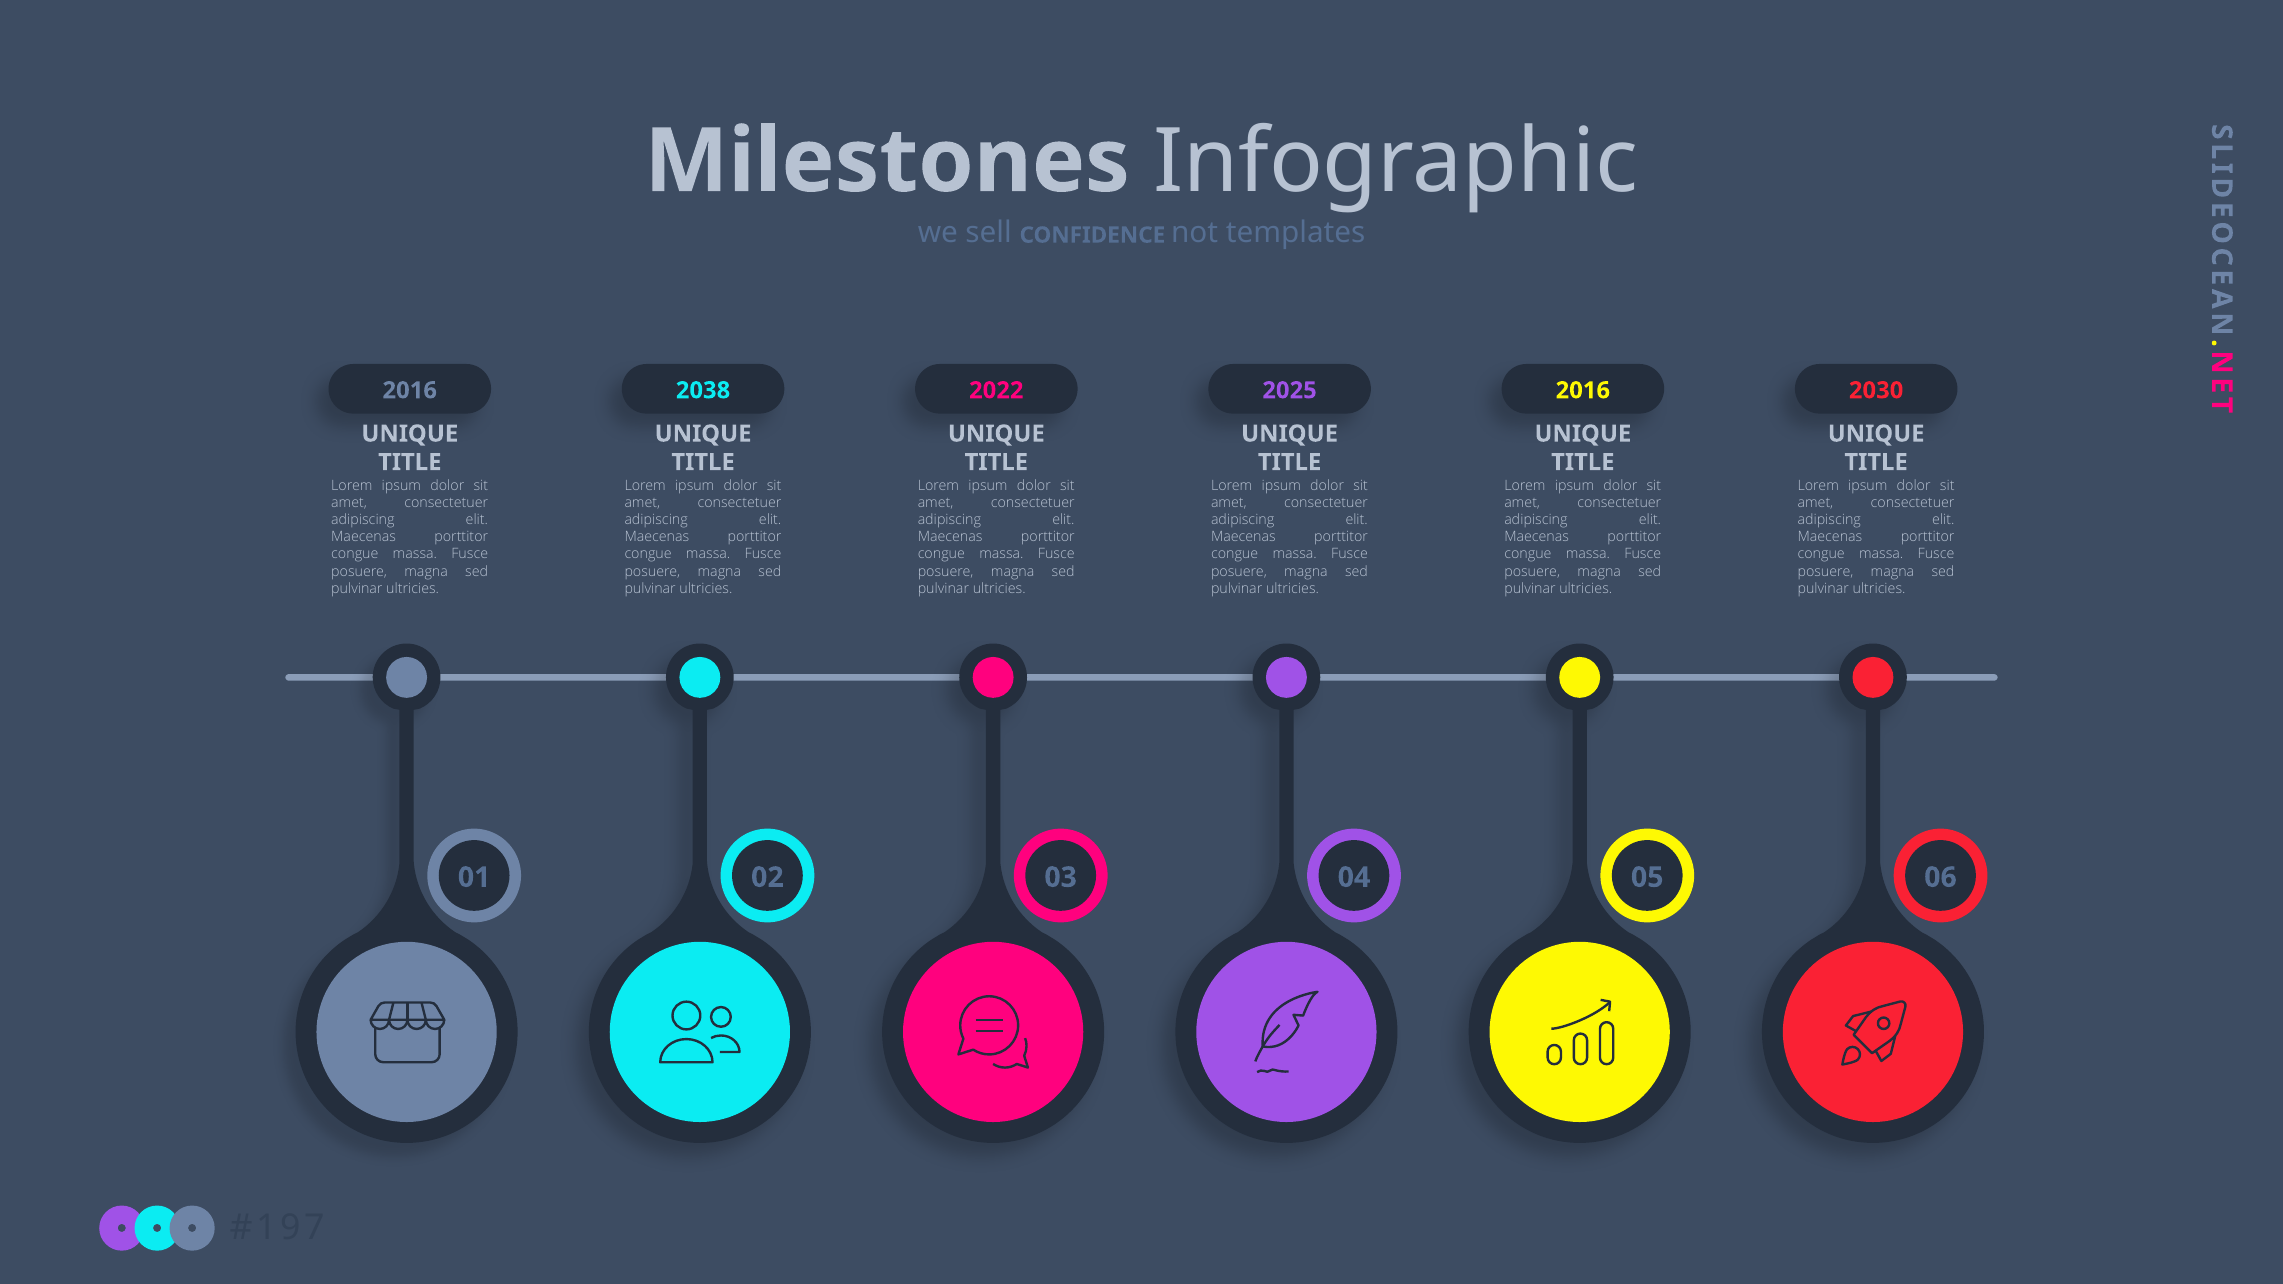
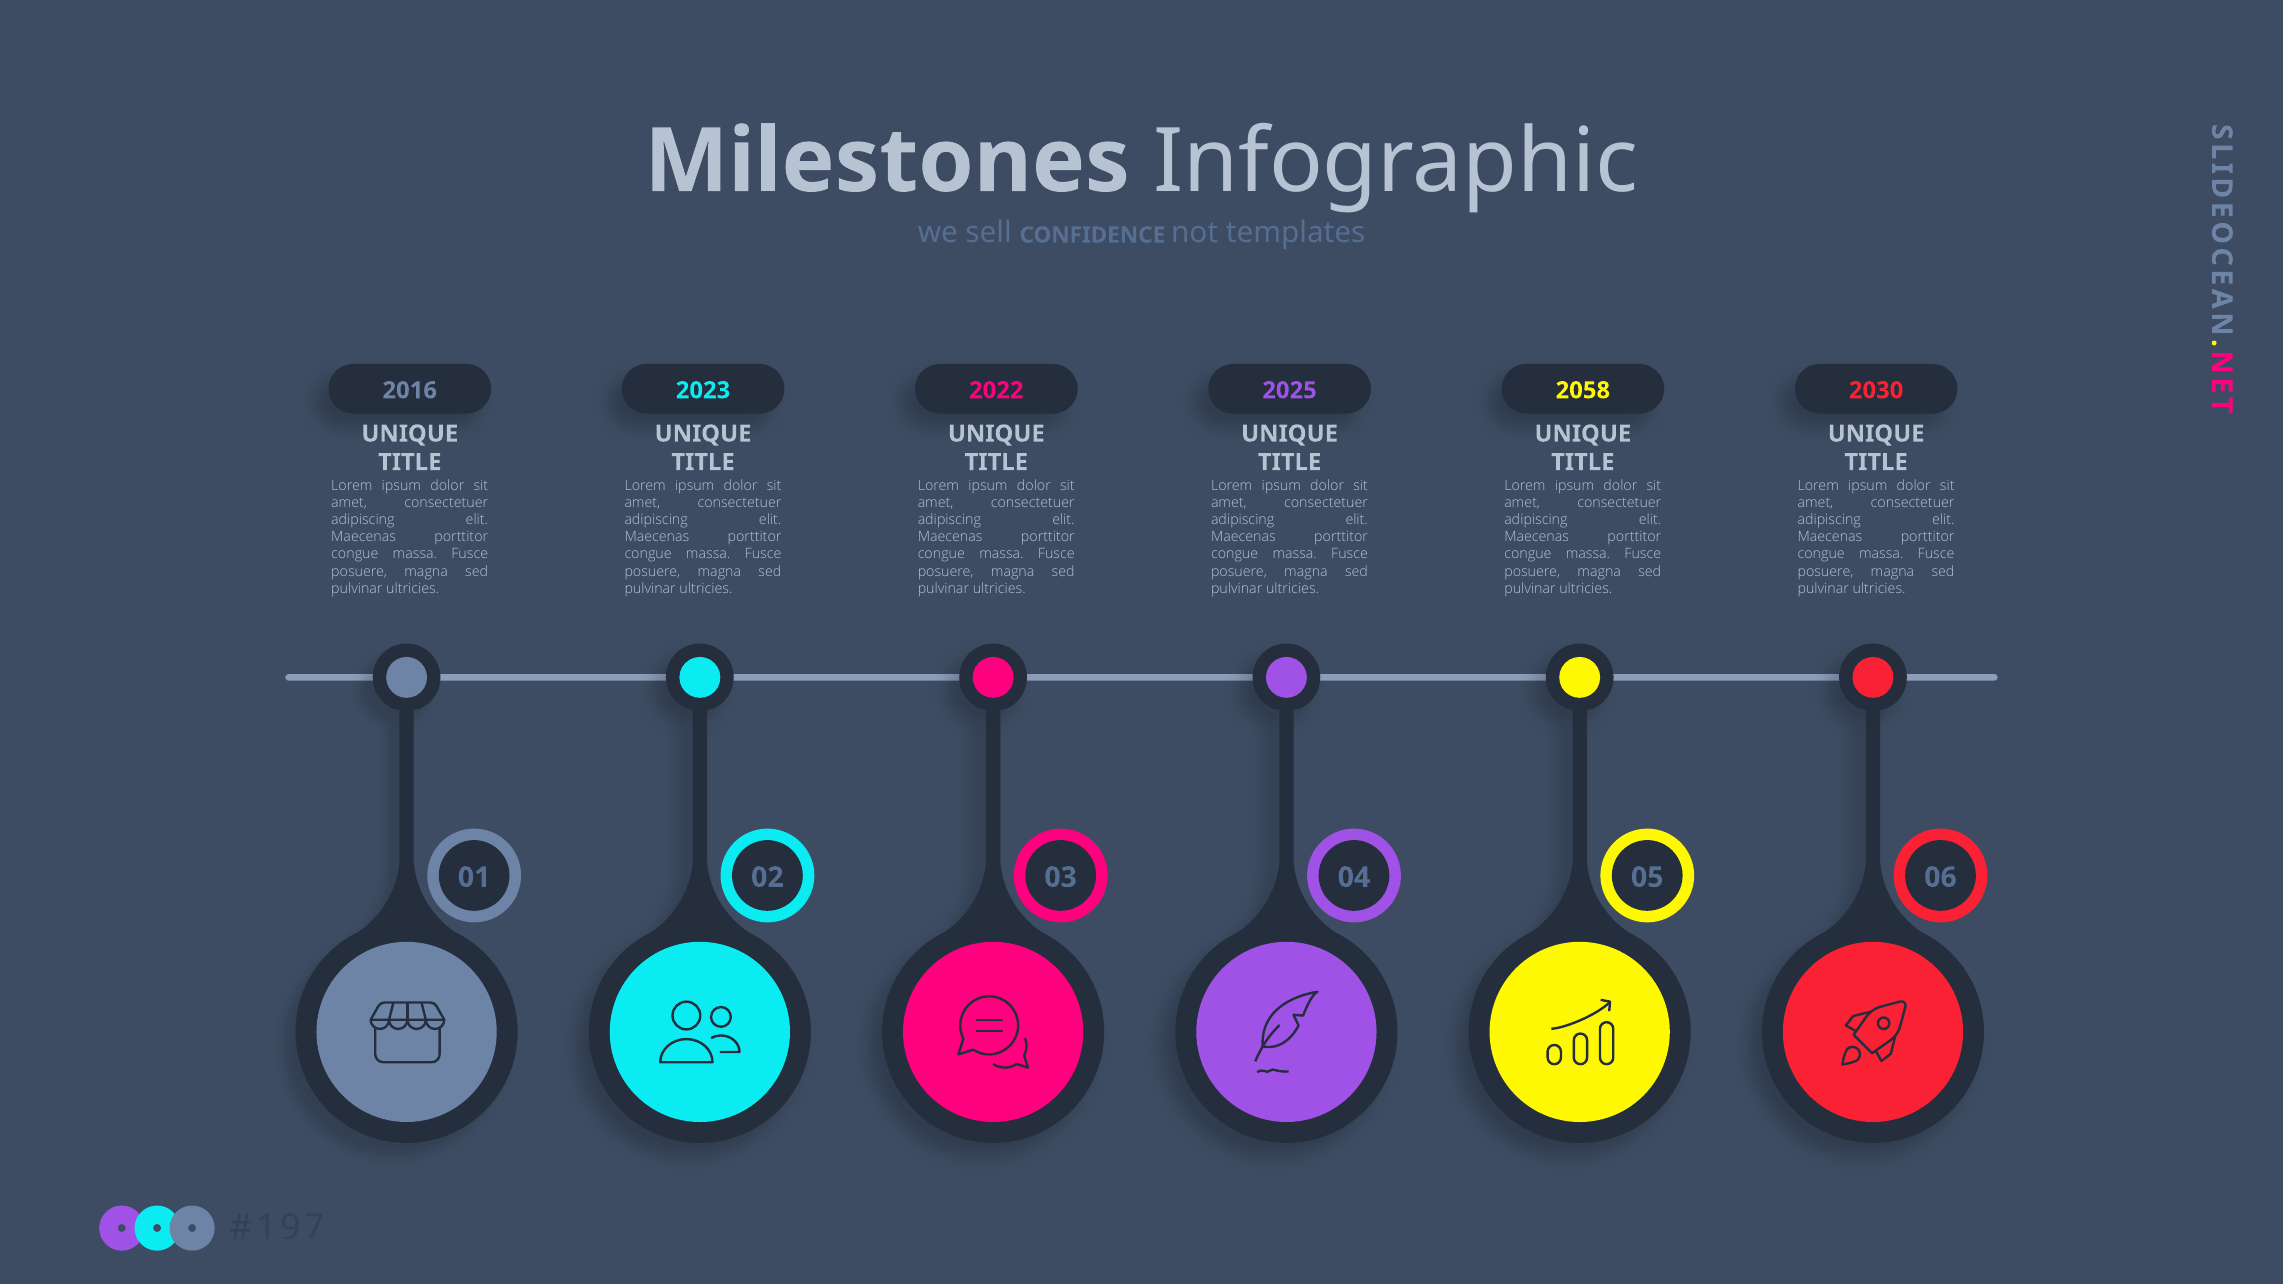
2038: 2038 -> 2023
2016 at (1583, 390): 2016 -> 2058
